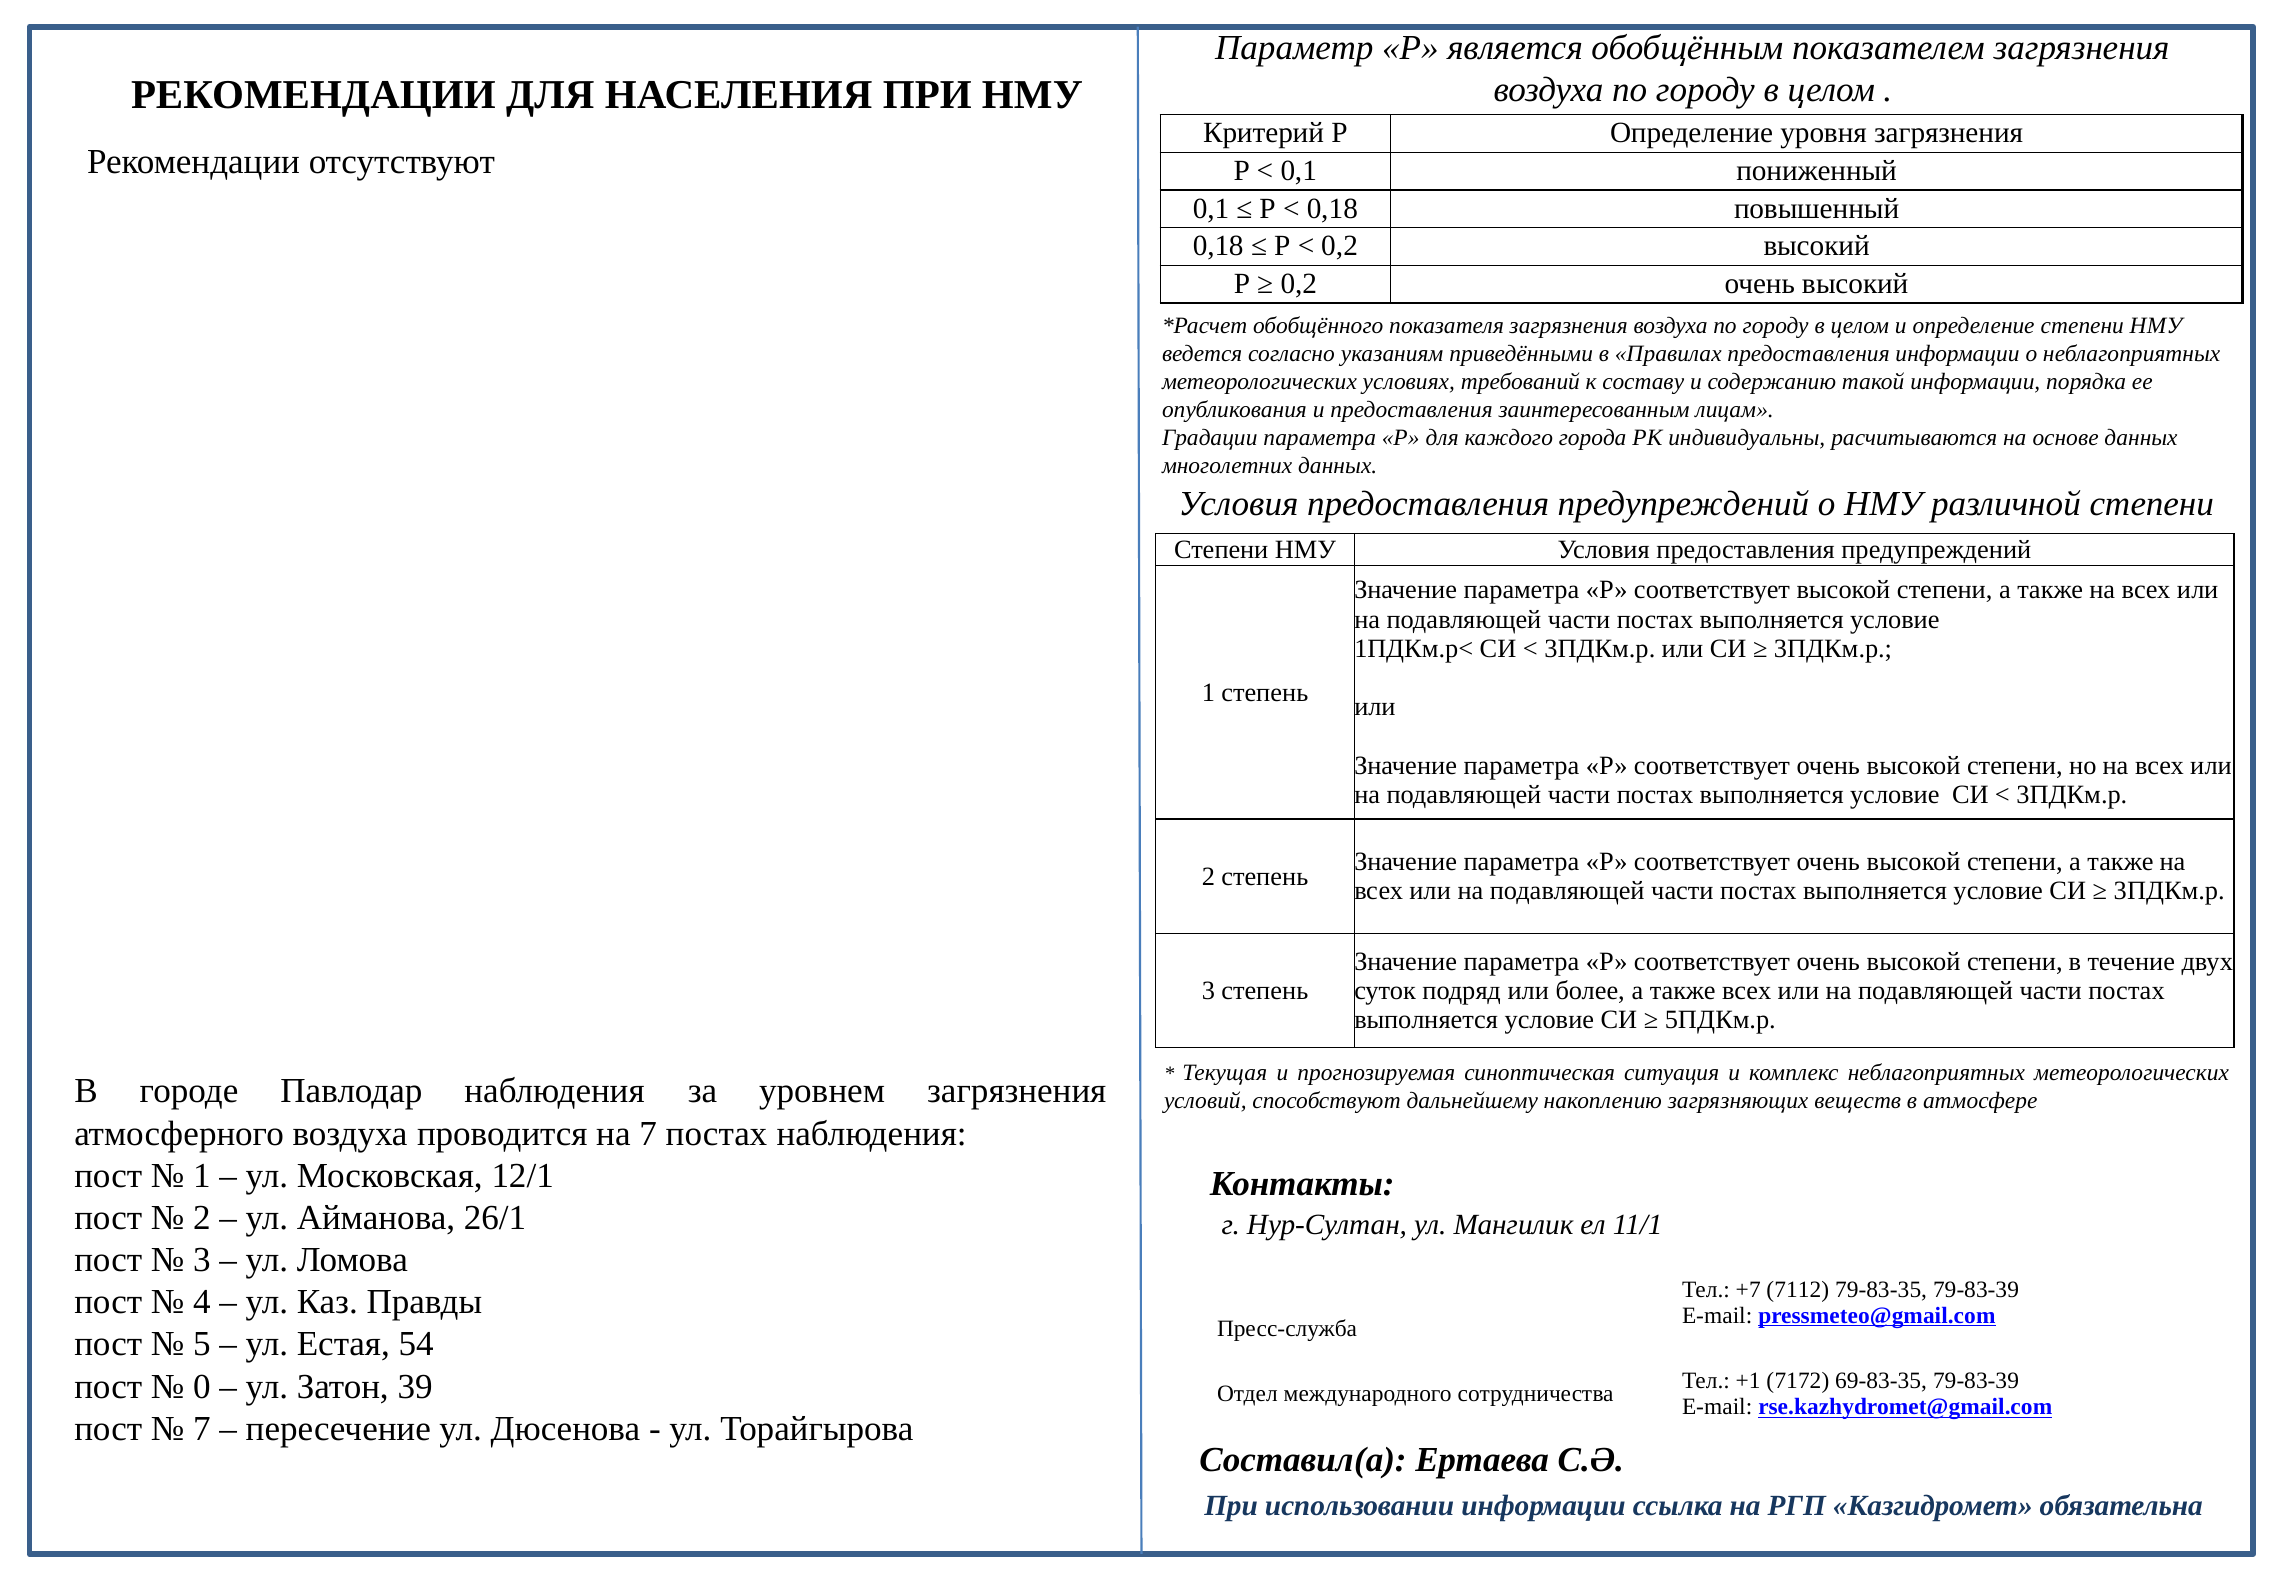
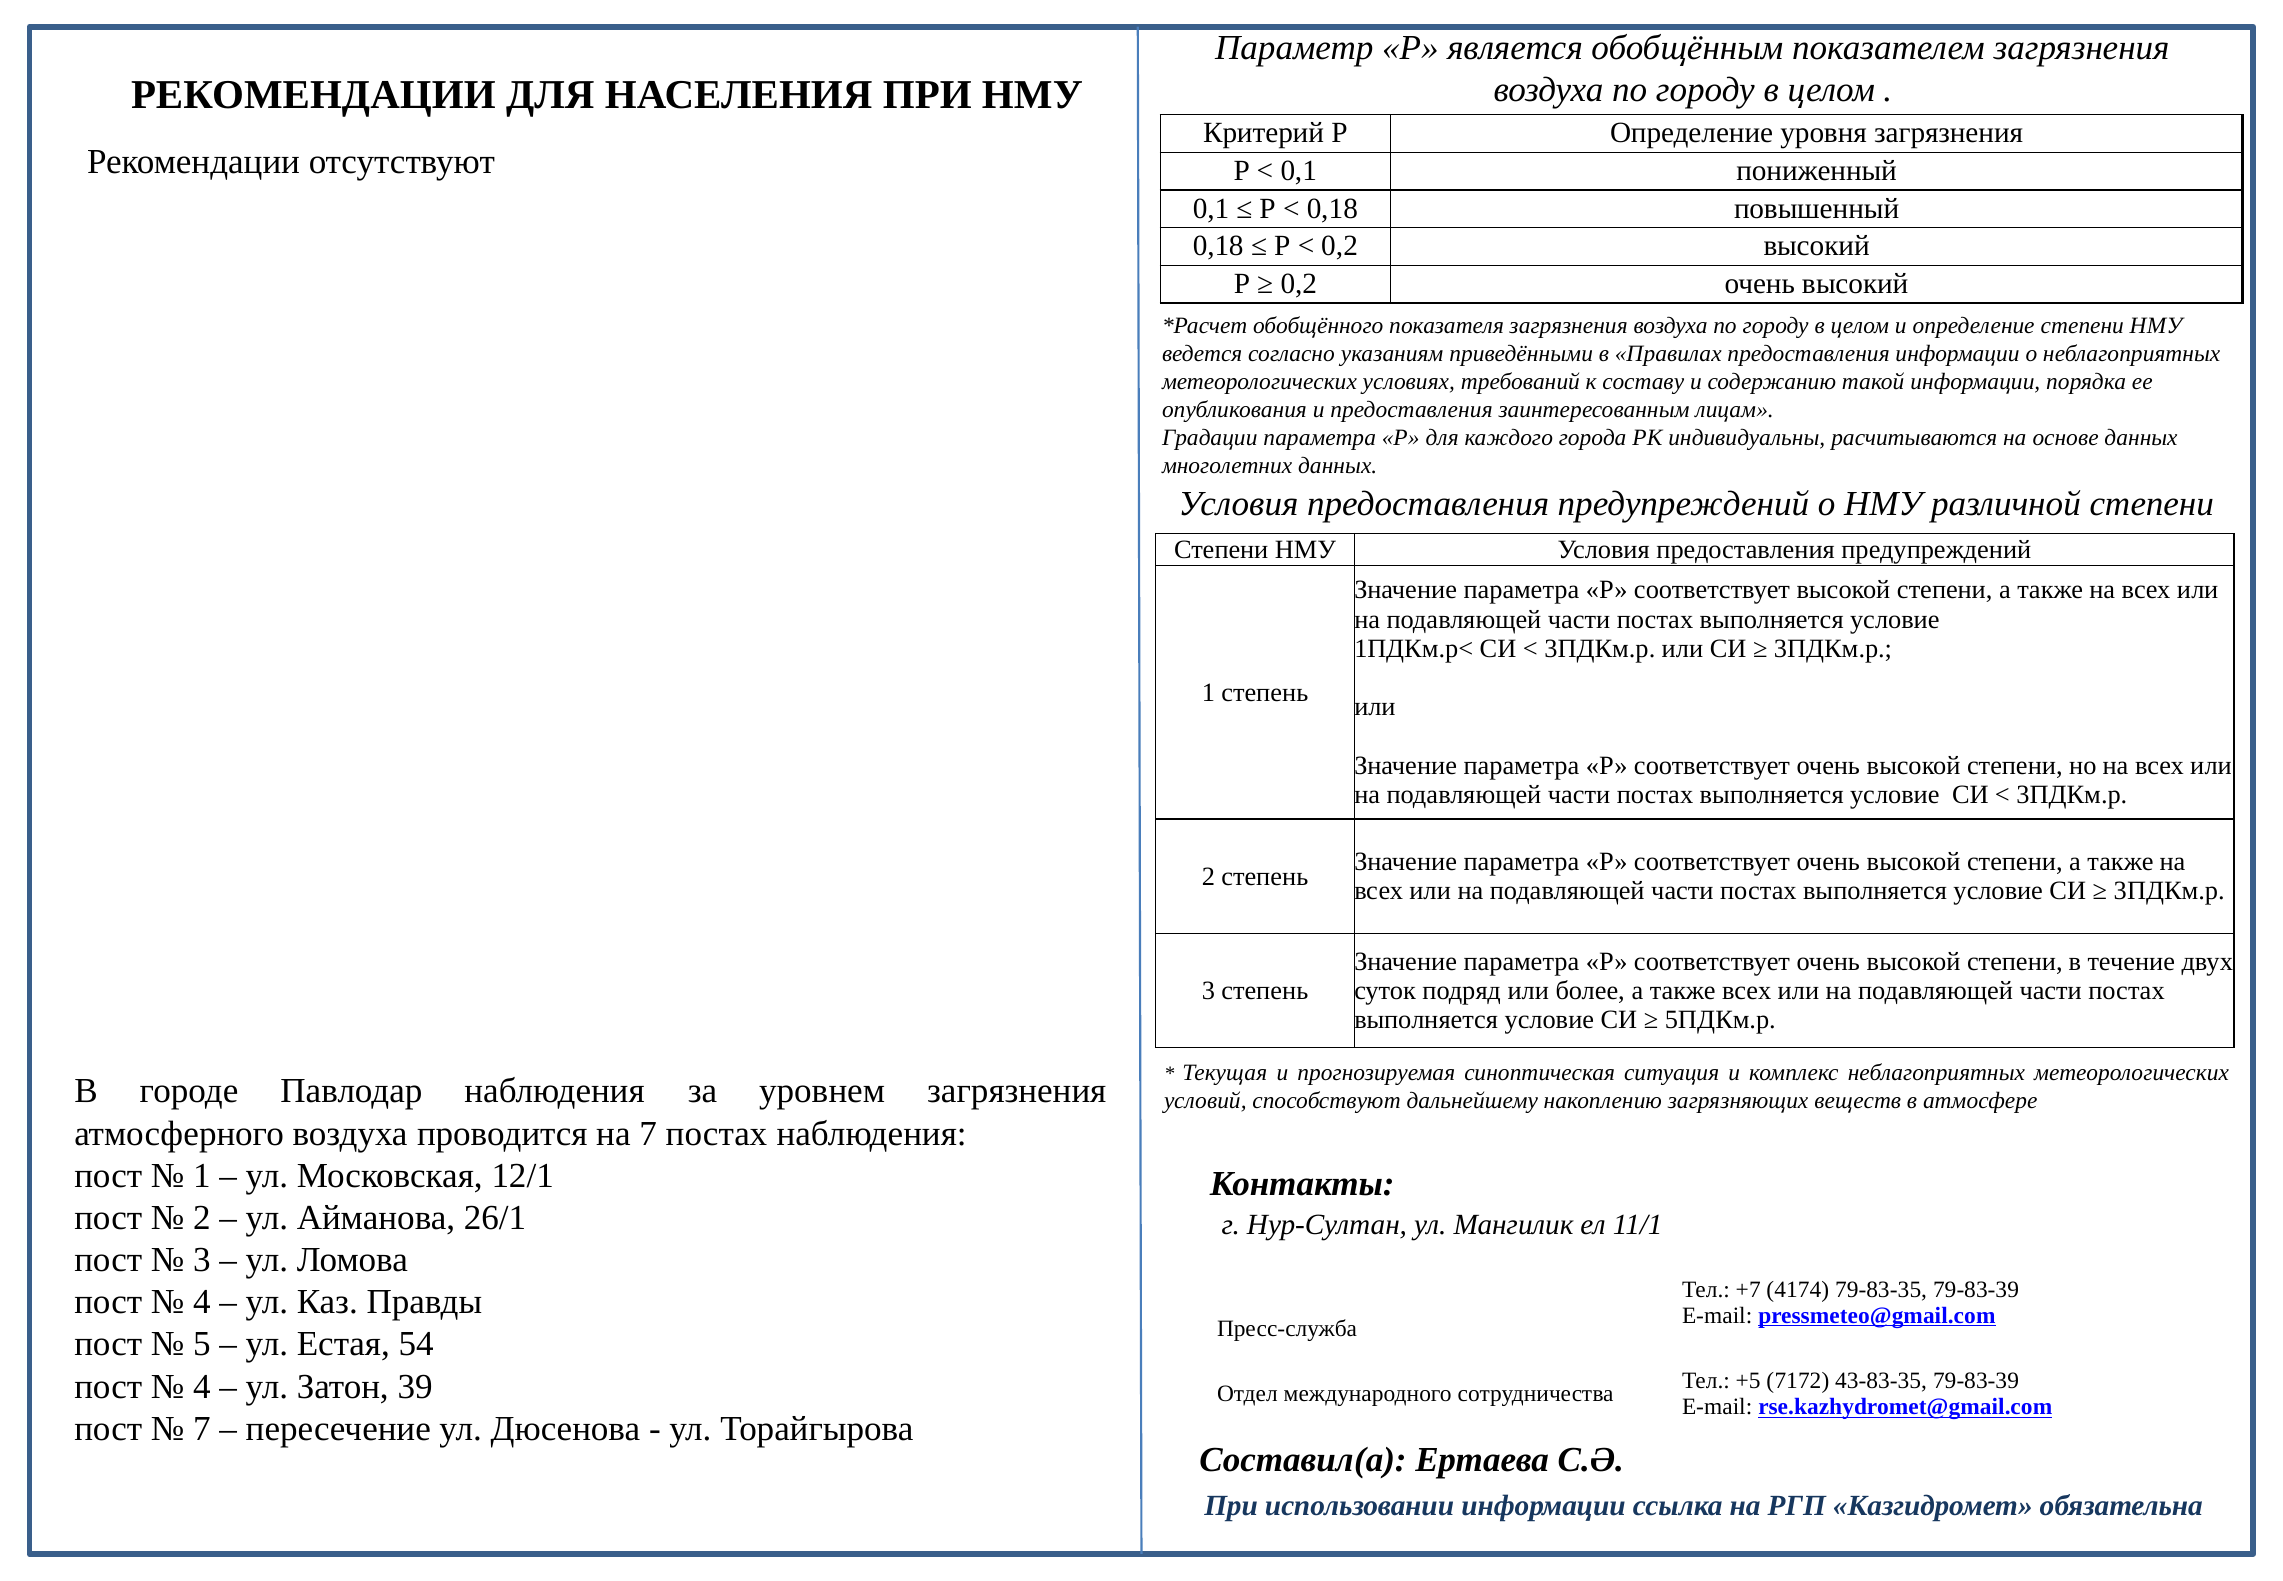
7112: 7112 -> 4174
+1: +1 -> +5
69-83-35: 69-83-35 -> 43-83-35
0 at (202, 1386): 0 -> 4
